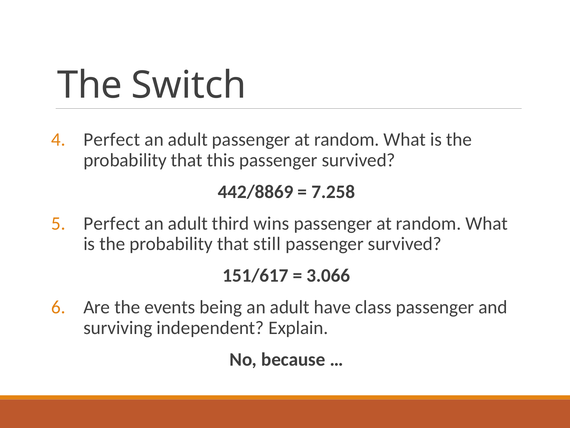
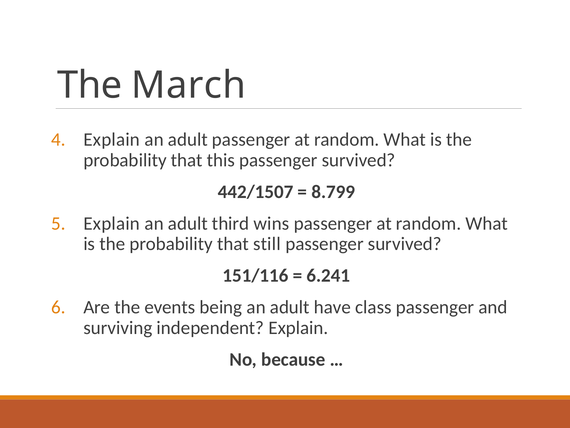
Switch: Switch -> March
Perfect at (112, 139): Perfect -> Explain
442/8869: 442/8869 -> 442/1507
7.258: 7.258 -> 8.799
Perfect at (112, 223): Perfect -> Explain
151/617: 151/617 -> 151/116
3.066: 3.066 -> 6.241
